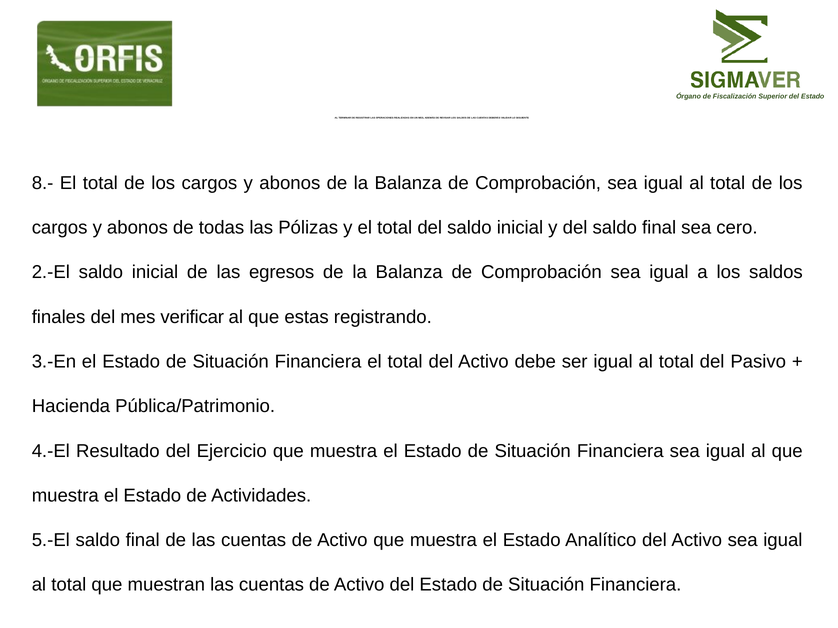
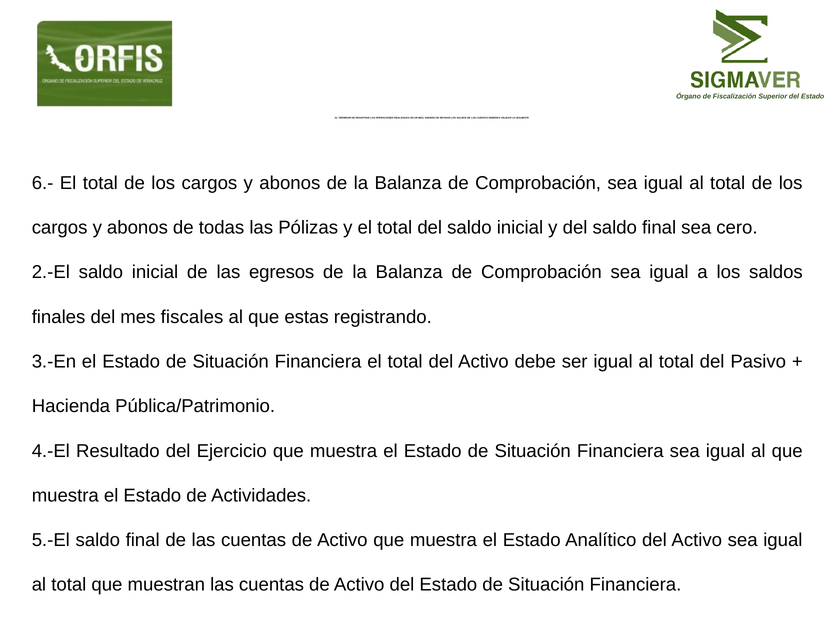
8.-: 8.- -> 6.-
verificar: verificar -> fiscales
